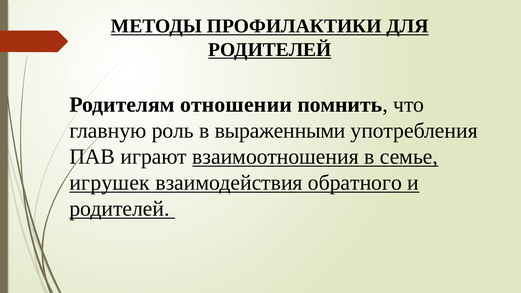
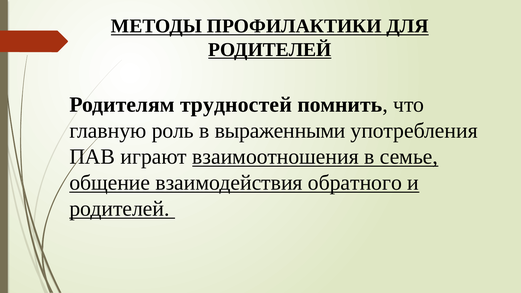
отношении: отношении -> трудностей
игрушек: игрушек -> общение
